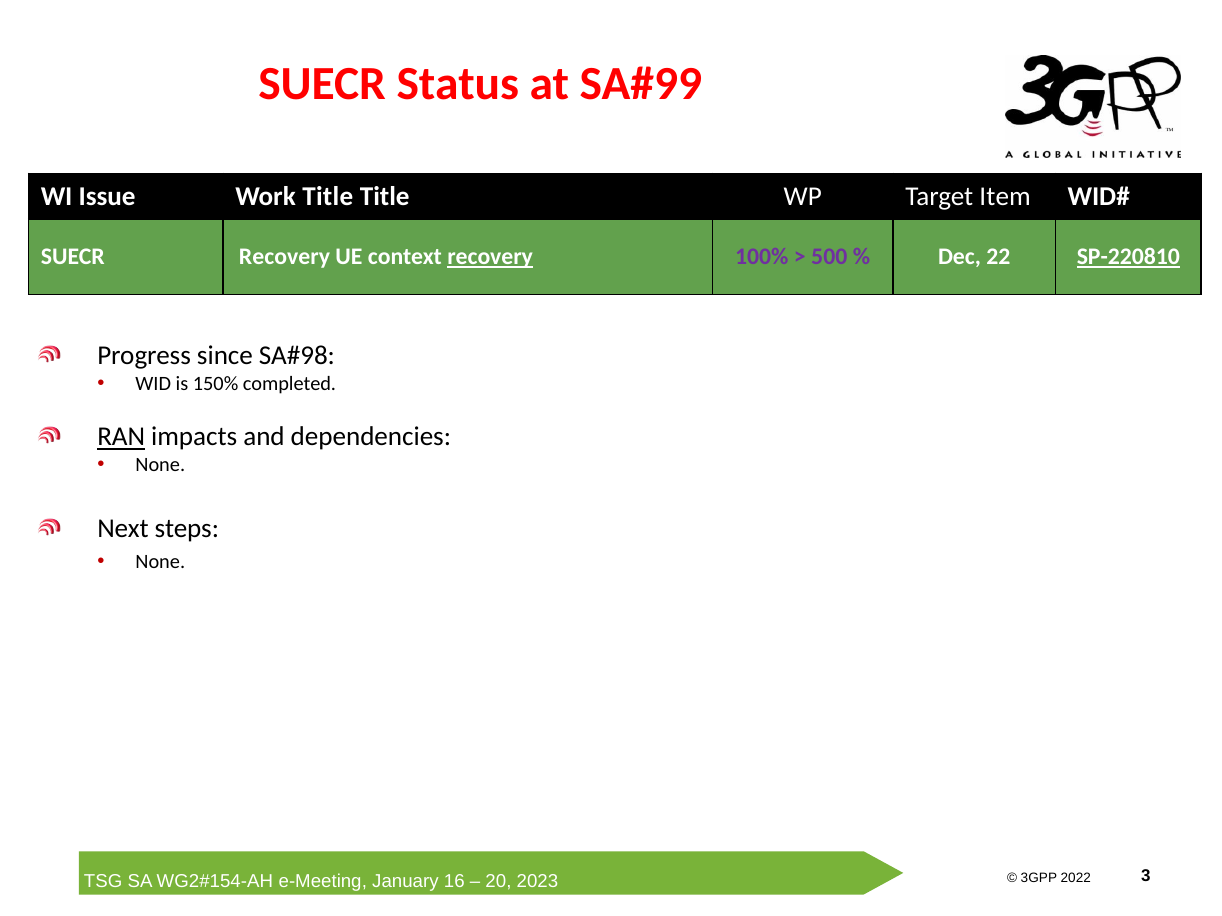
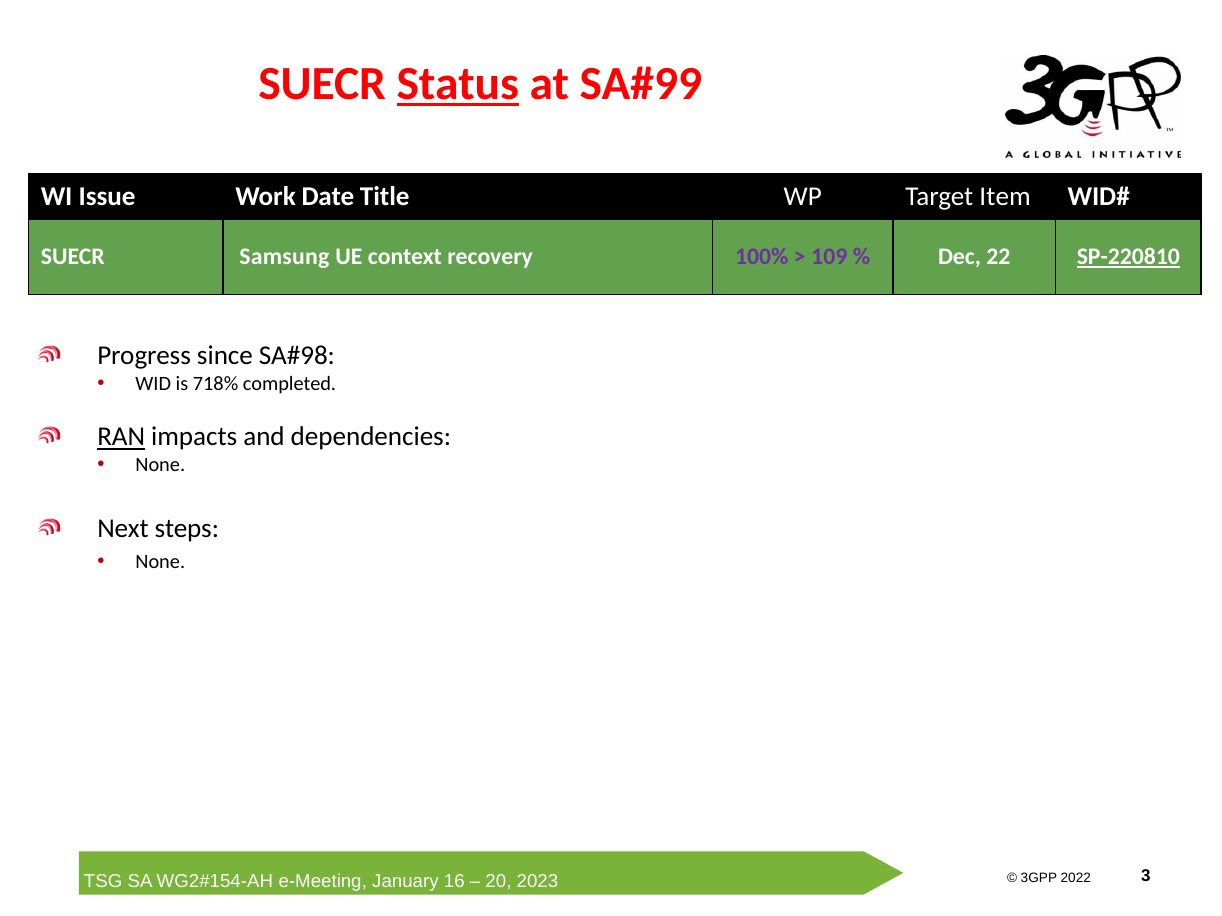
Status underline: none -> present
Work Title: Title -> Date
SUECR Recovery: Recovery -> Samsung
recovery at (490, 257) underline: present -> none
500: 500 -> 109
150%: 150% -> 718%
